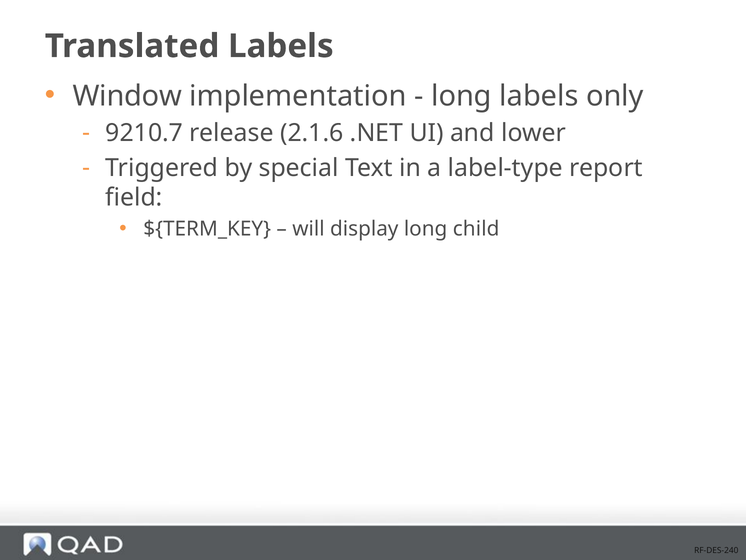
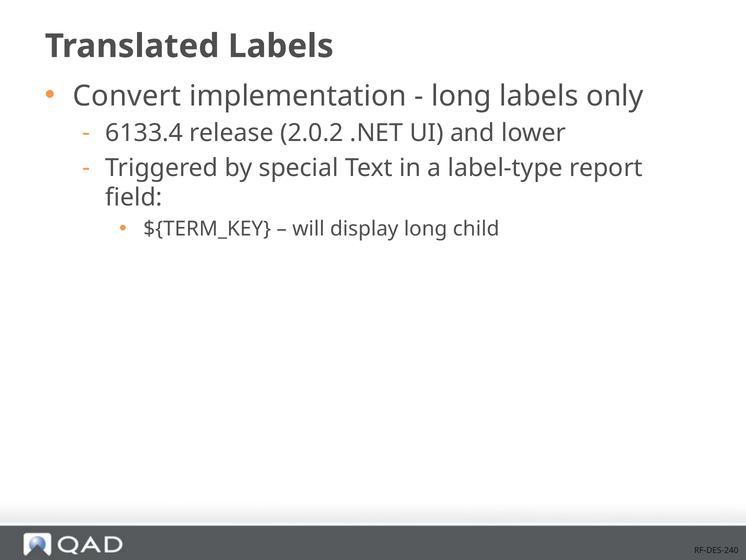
Window: Window -> Convert
9210.7: 9210.7 -> 6133.4
2.1.6: 2.1.6 -> 2.0.2
